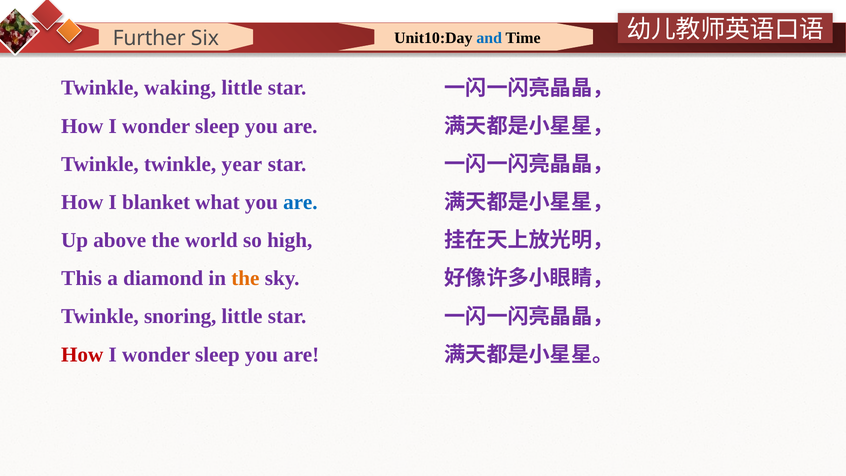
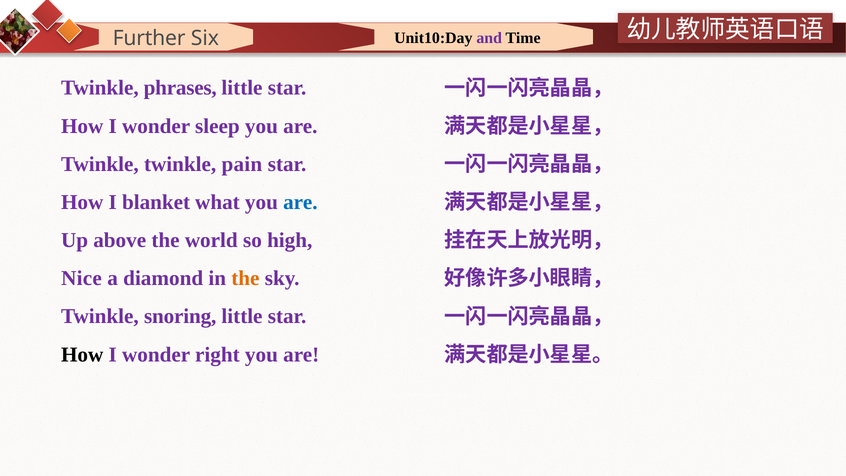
and colour: blue -> purple
waking: waking -> phrases
year: year -> pain
This: This -> Nice
How at (82, 354) colour: red -> black
sleep at (217, 354): sleep -> right
